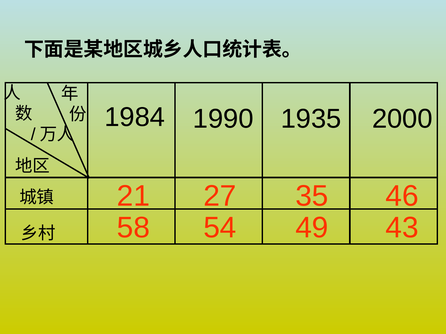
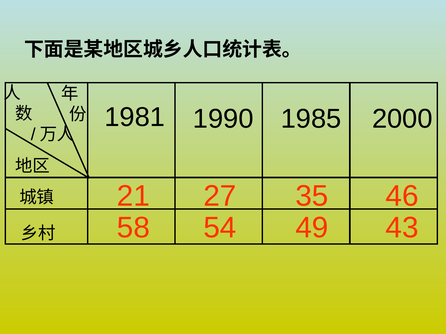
1984: 1984 -> 1981
1935: 1935 -> 1985
